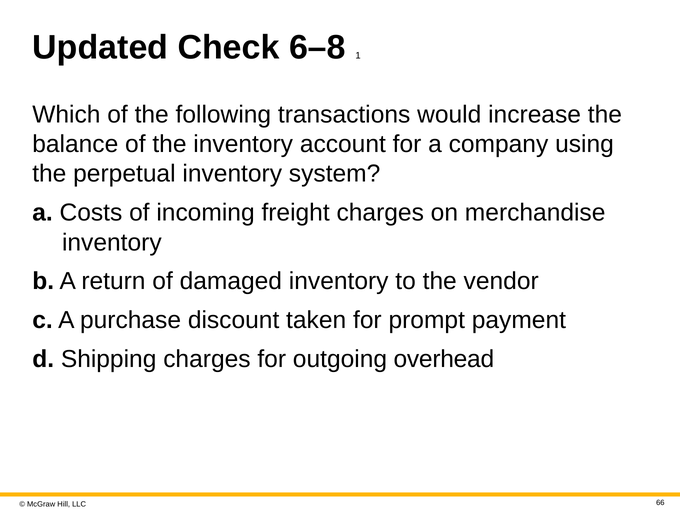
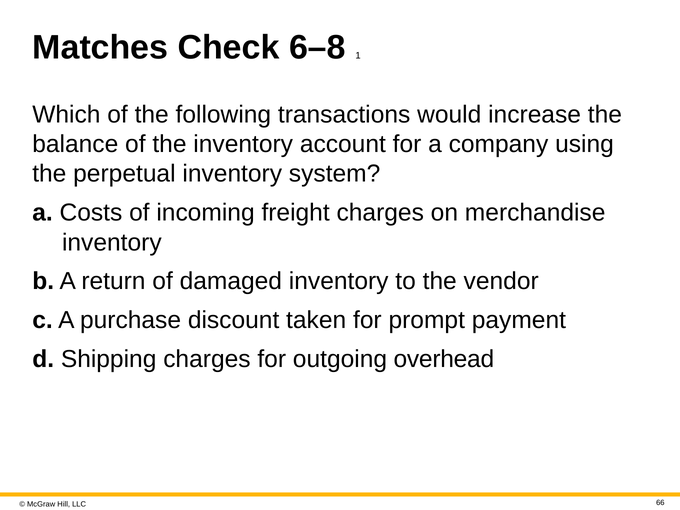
Updated: Updated -> Matches
